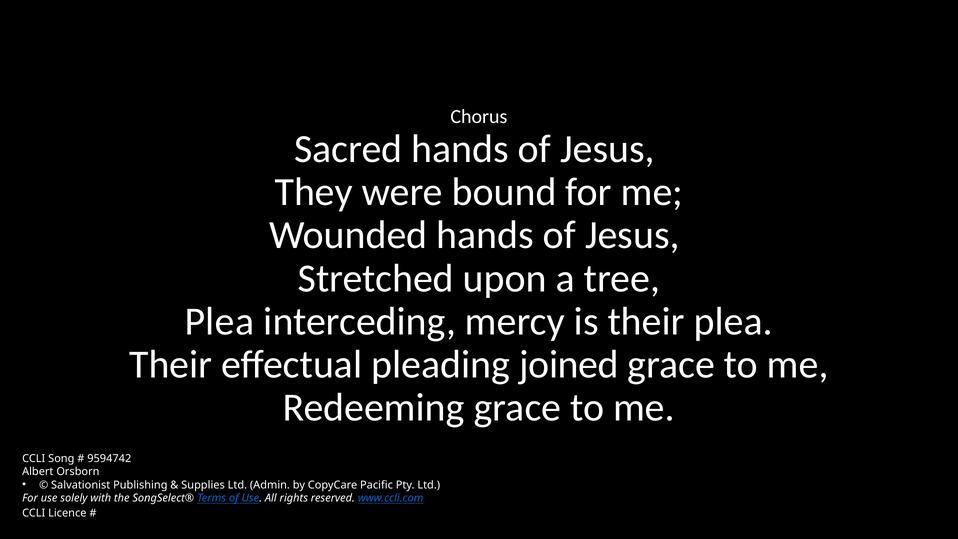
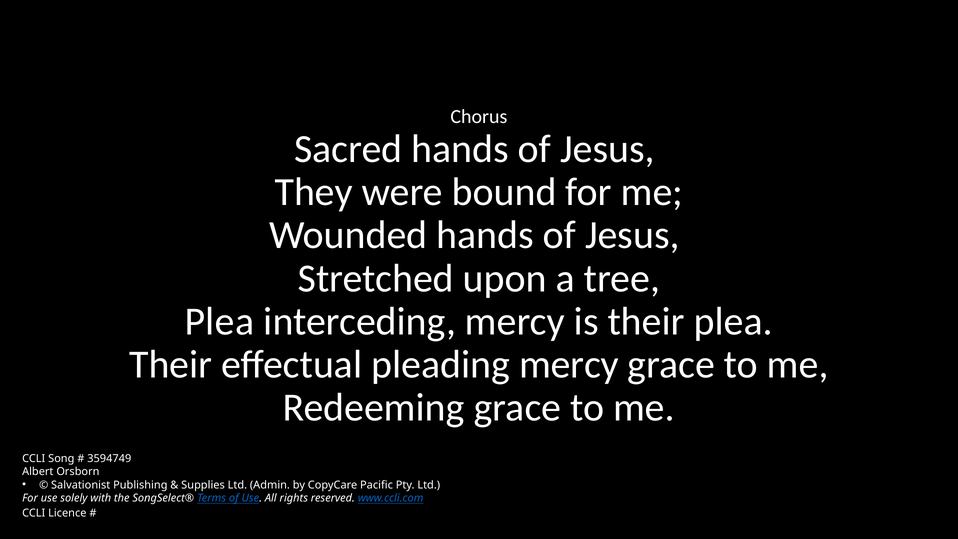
pleading joined: joined -> mercy
9594742: 9594742 -> 3594749
